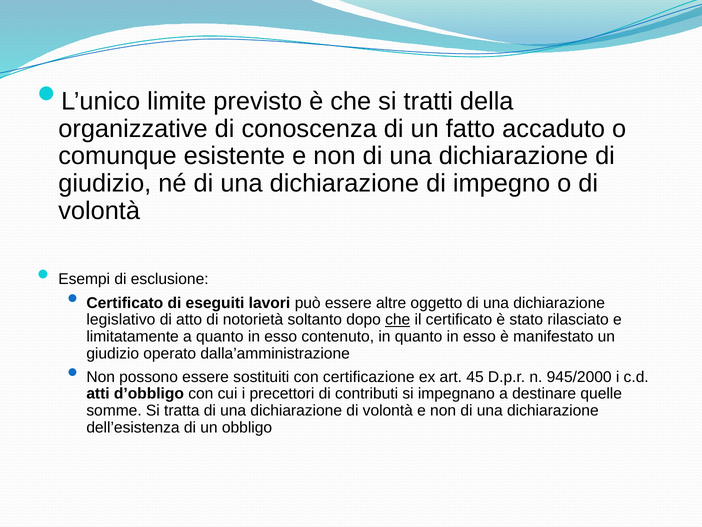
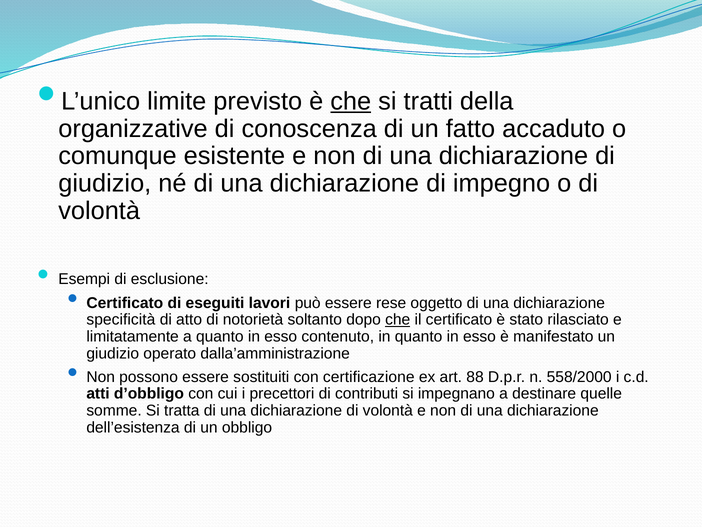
che at (351, 101) underline: none -> present
altre: altre -> rese
legislativo: legislativo -> specificità
45: 45 -> 88
945/2000: 945/2000 -> 558/2000
